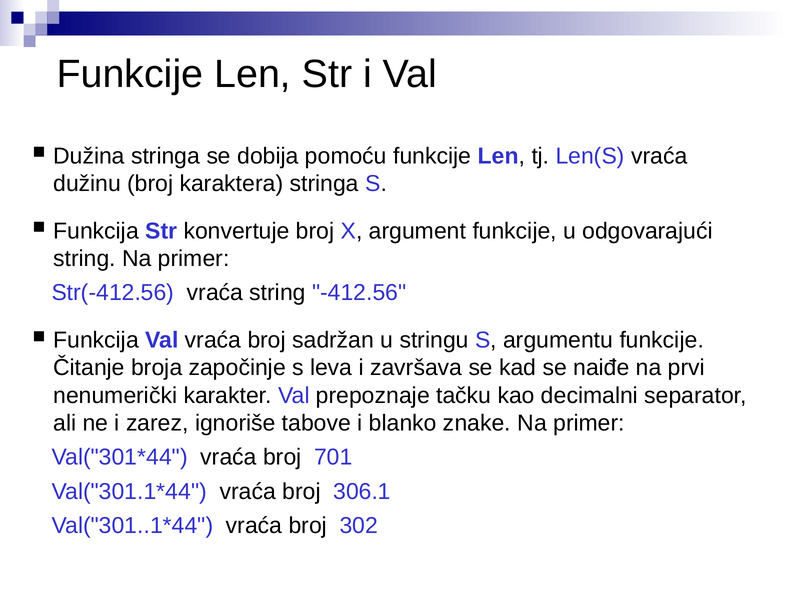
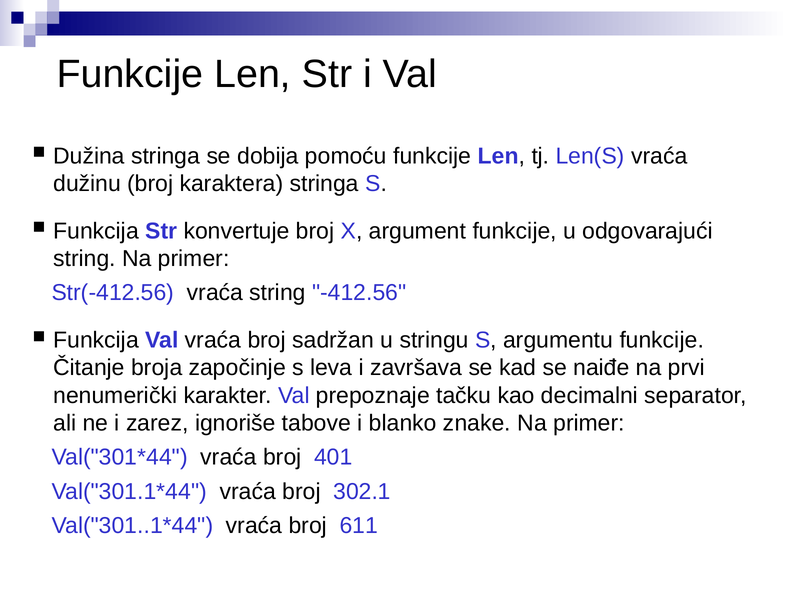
701: 701 -> 401
306.1: 306.1 -> 302.1
302: 302 -> 611
